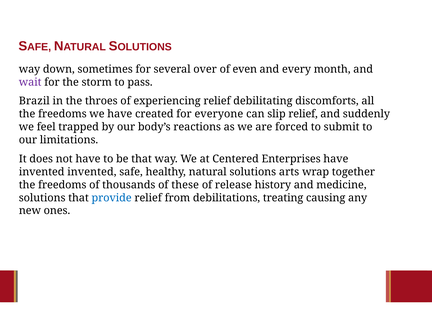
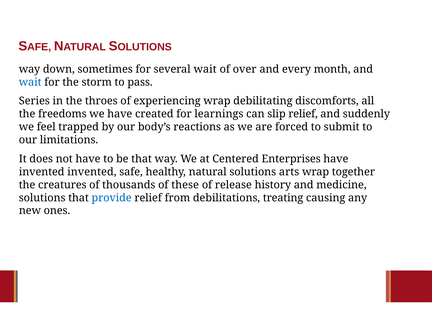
several over: over -> wait
even: even -> over
wait at (30, 82) colour: purple -> blue
Brazil: Brazil -> Series
experiencing relief: relief -> wrap
everyone: everyone -> learnings
freedoms at (62, 185): freedoms -> creatures
